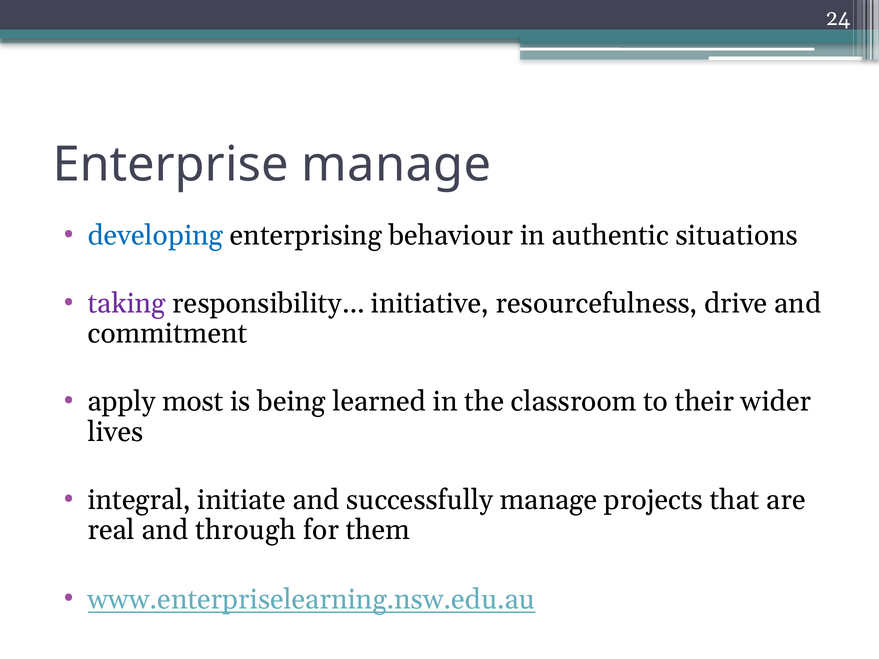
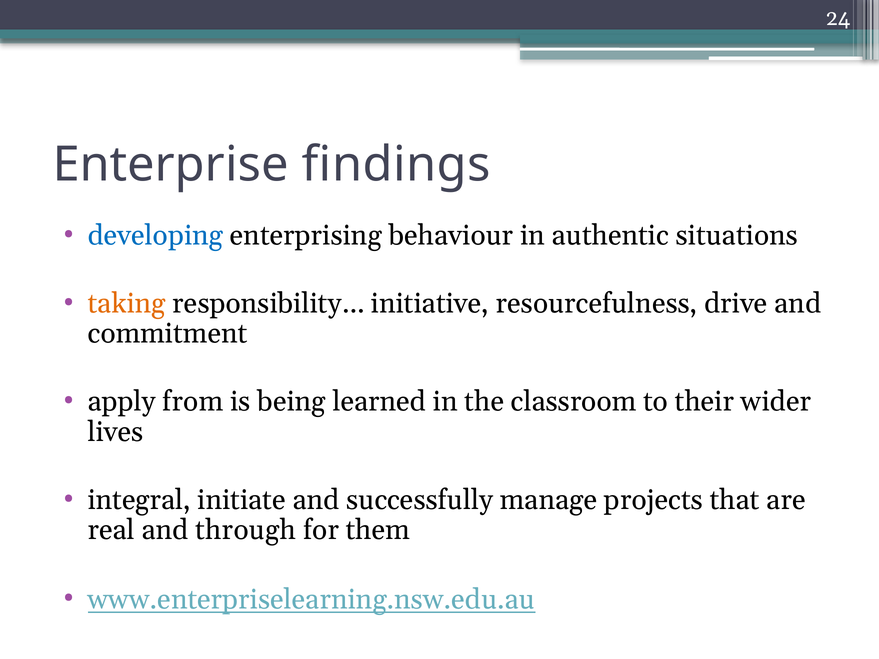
Enterprise manage: manage -> findings
taking colour: purple -> orange
most: most -> from
